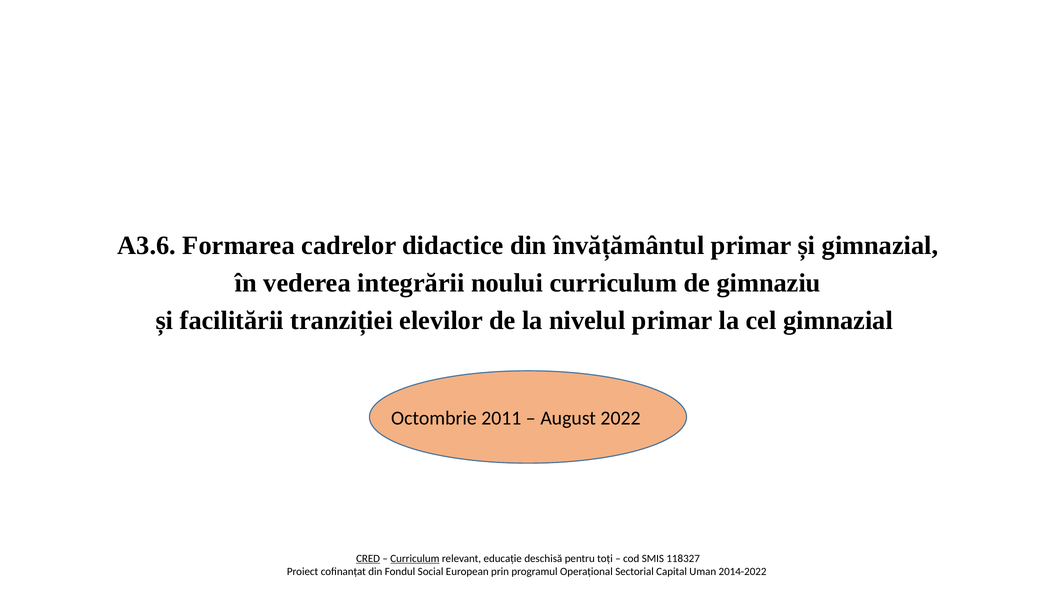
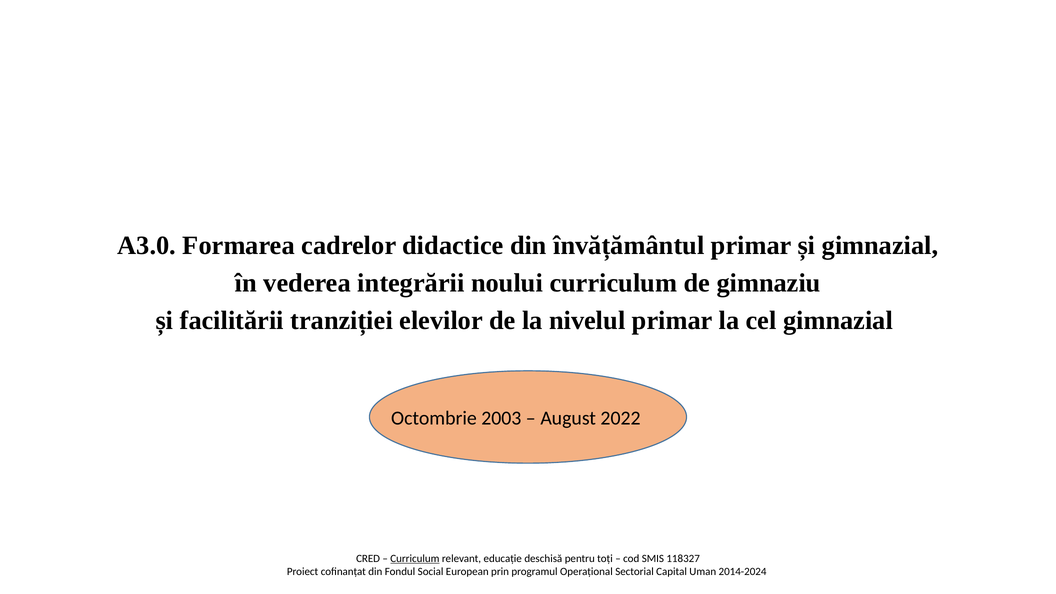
A3.6: A3.6 -> A3.0
2011: 2011 -> 2003
CRED underline: present -> none
2014-2022: 2014-2022 -> 2014-2024
